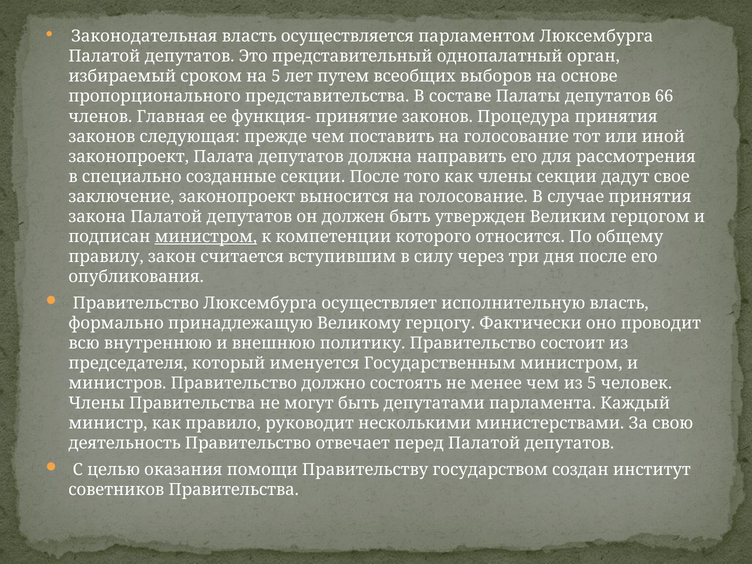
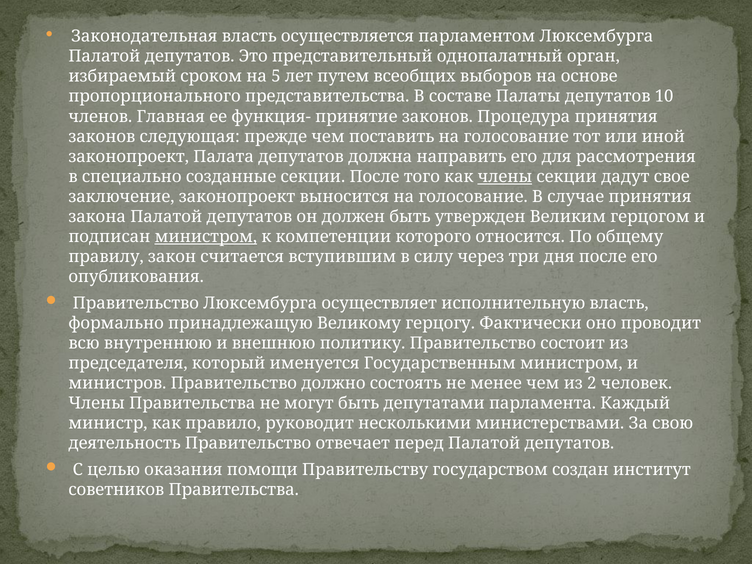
66: 66 -> 10
члены at (505, 177) underline: none -> present
из 5: 5 -> 2
